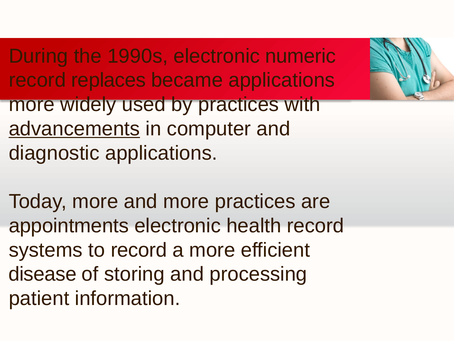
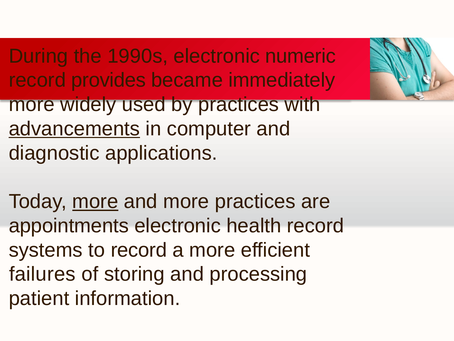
replaces: replaces -> provides
became applications: applications -> immediately
more at (95, 201) underline: none -> present
disease: disease -> failures
